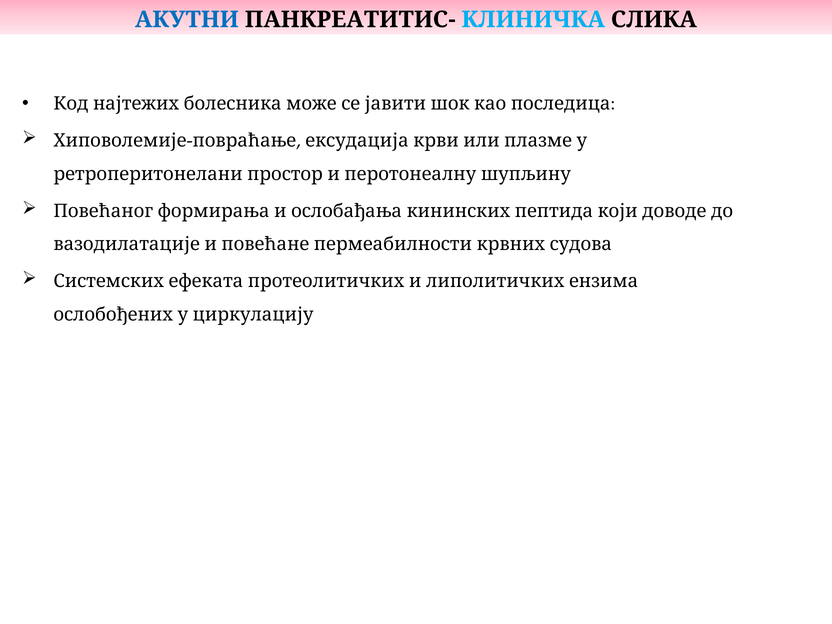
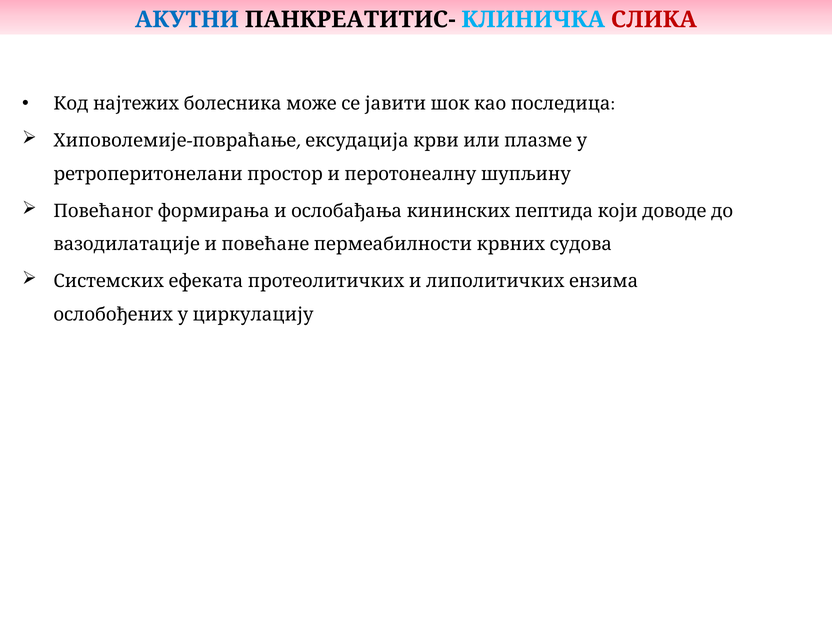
СЛИКА colour: black -> red
